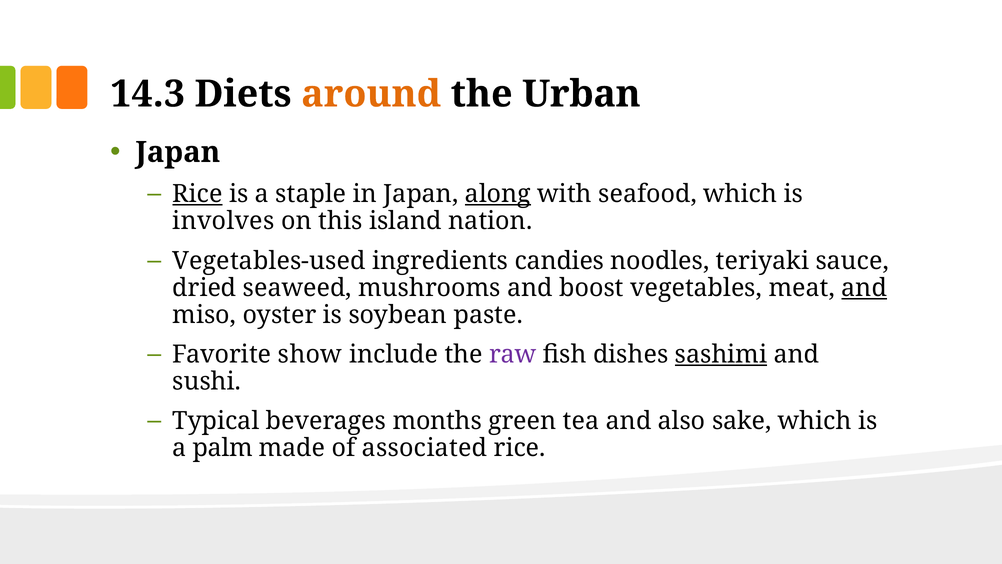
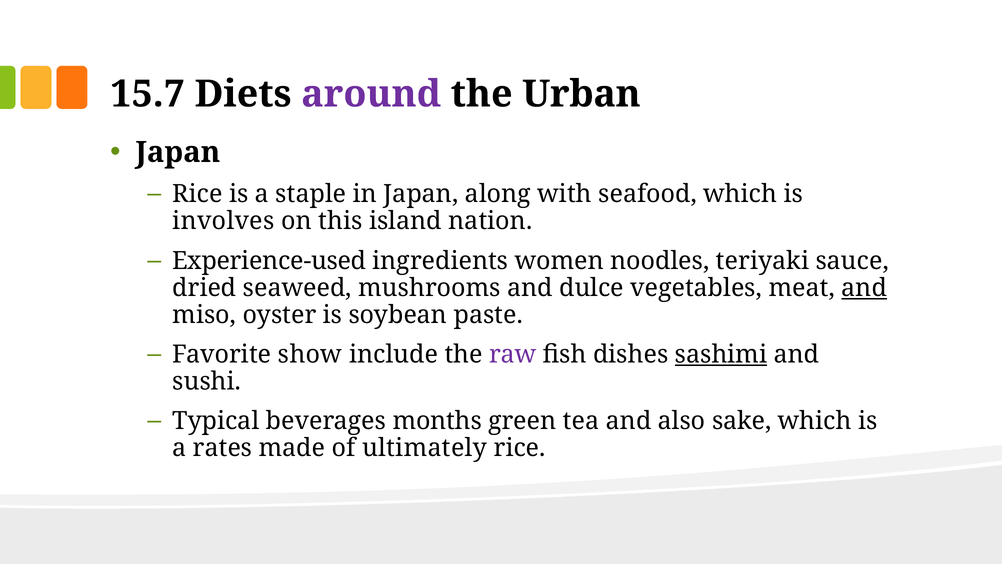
14.3: 14.3 -> 15.7
around colour: orange -> purple
Rice at (197, 194) underline: present -> none
along underline: present -> none
Vegetables-used: Vegetables-used -> Experience-used
candies: candies -> women
boost: boost -> dulce
palm: palm -> rates
associated: associated -> ultimately
